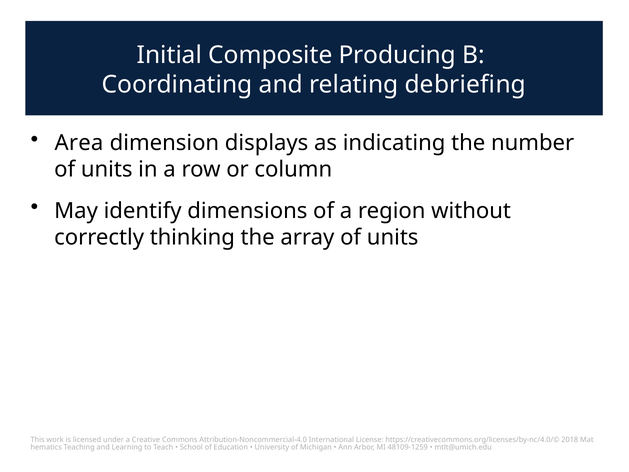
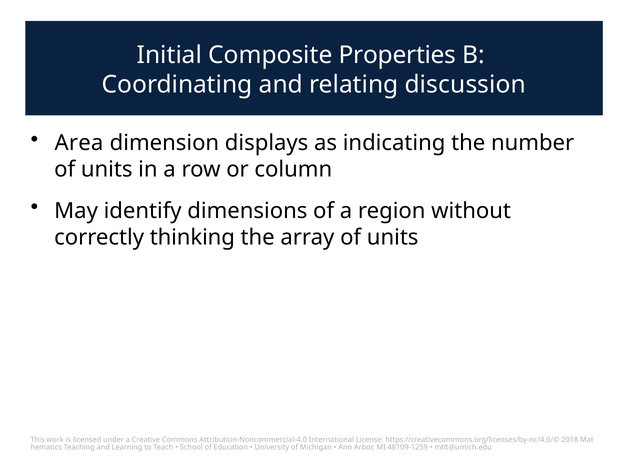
Producing: Producing -> Properties
debriefing: debriefing -> discussion
